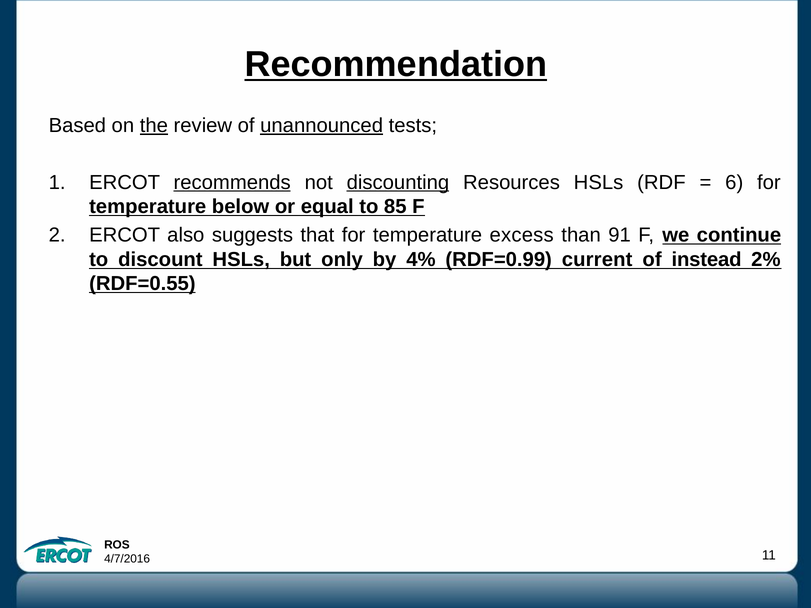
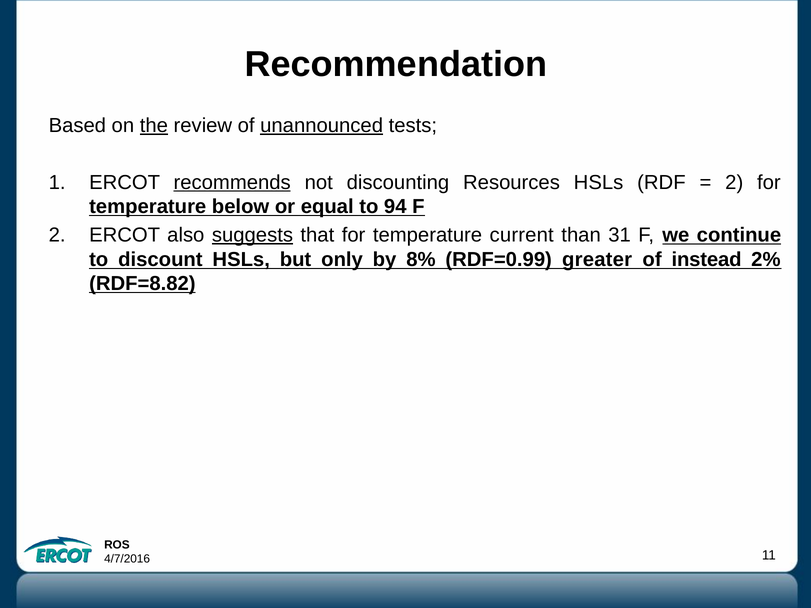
Recommendation underline: present -> none
discounting underline: present -> none
6 at (734, 182): 6 -> 2
85: 85 -> 94
suggests underline: none -> present
excess: excess -> current
91: 91 -> 31
4%: 4% -> 8%
current: current -> greater
RDF=0.55: RDF=0.55 -> RDF=8.82
